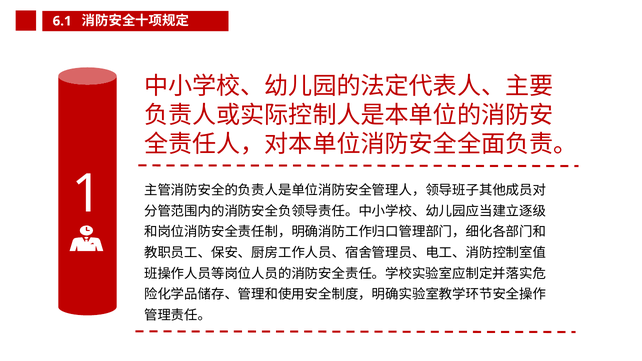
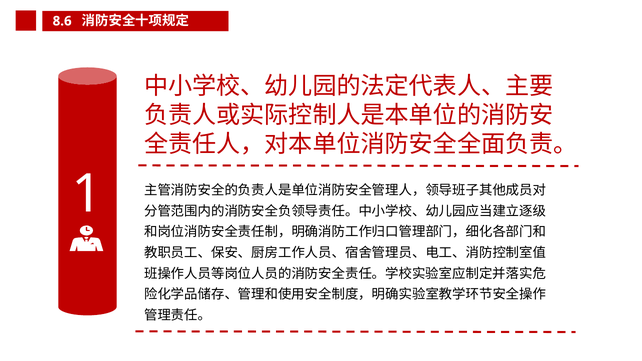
6.1: 6.1 -> 8.6
